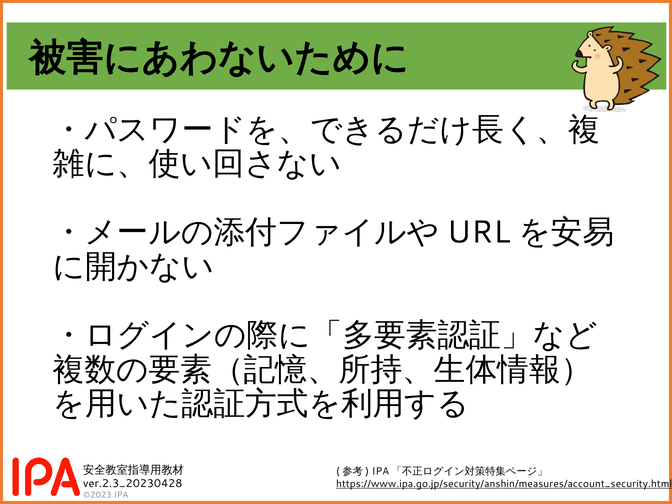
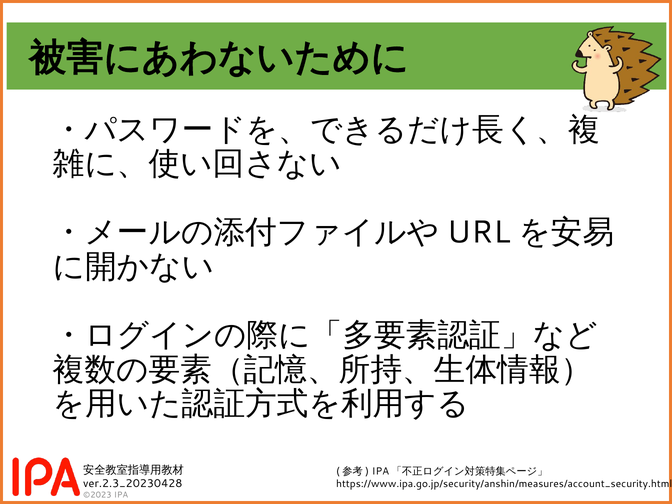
https://www.ipa.go.jp/security/anshin/measures/account_security.html underline: present -> none
